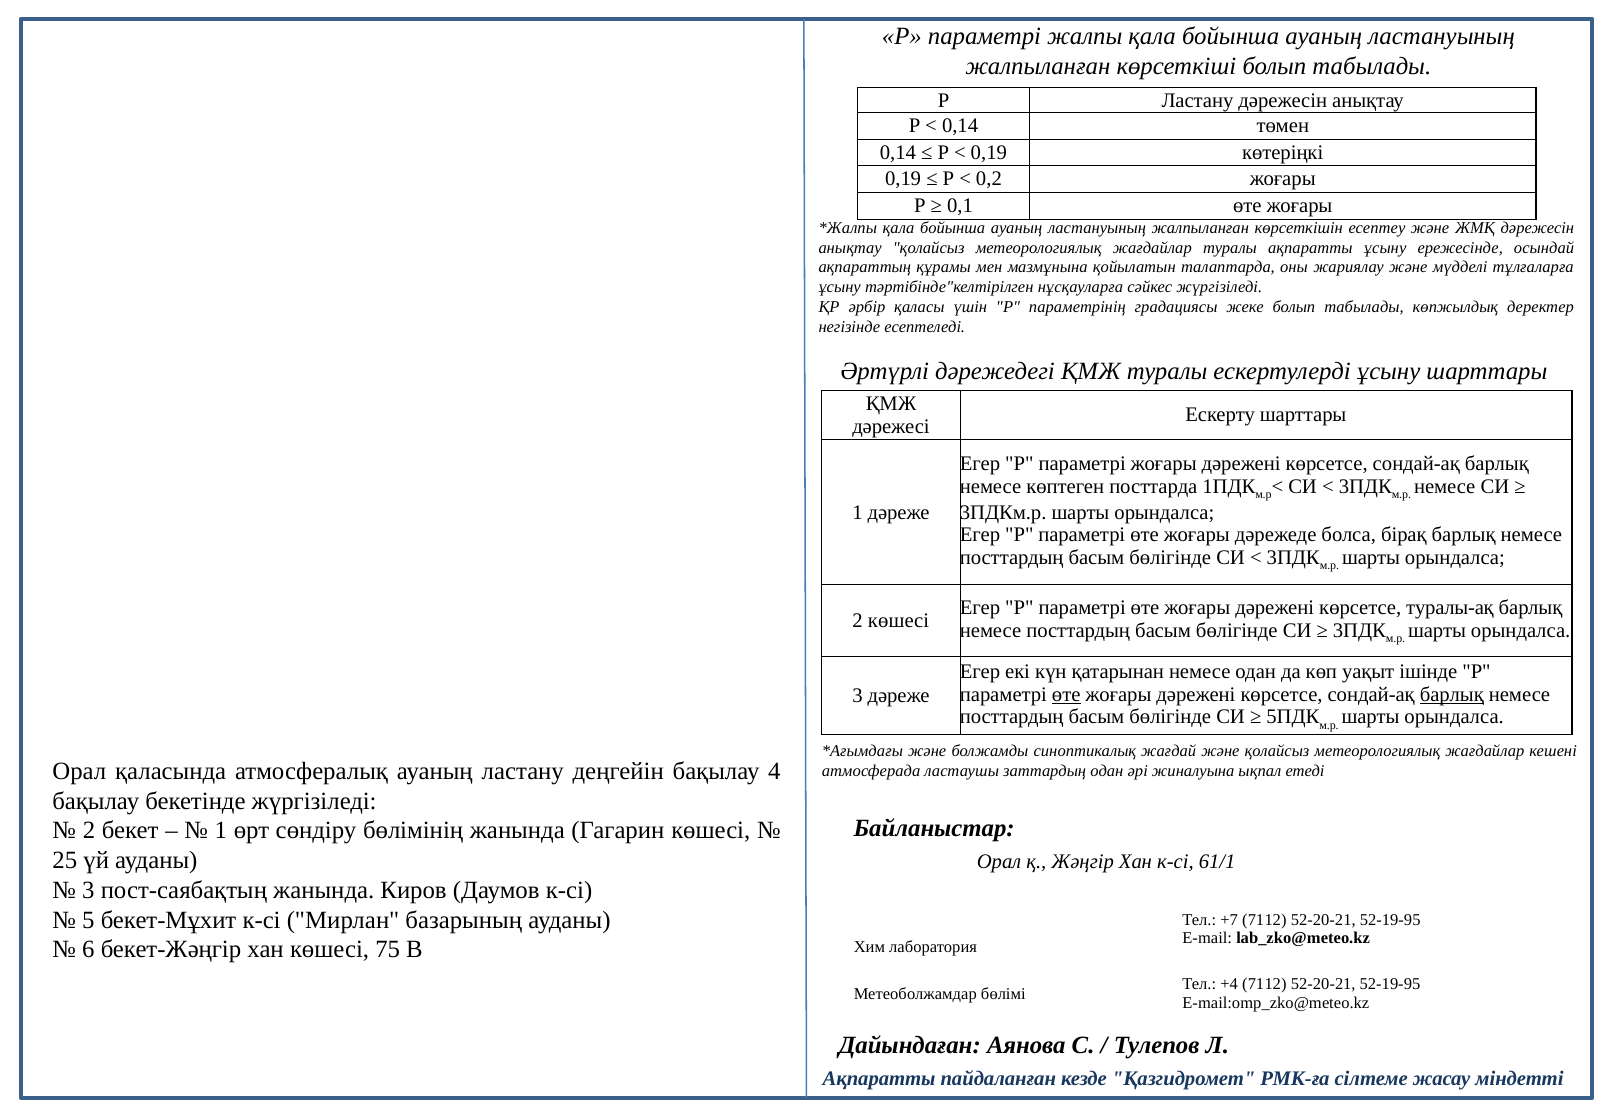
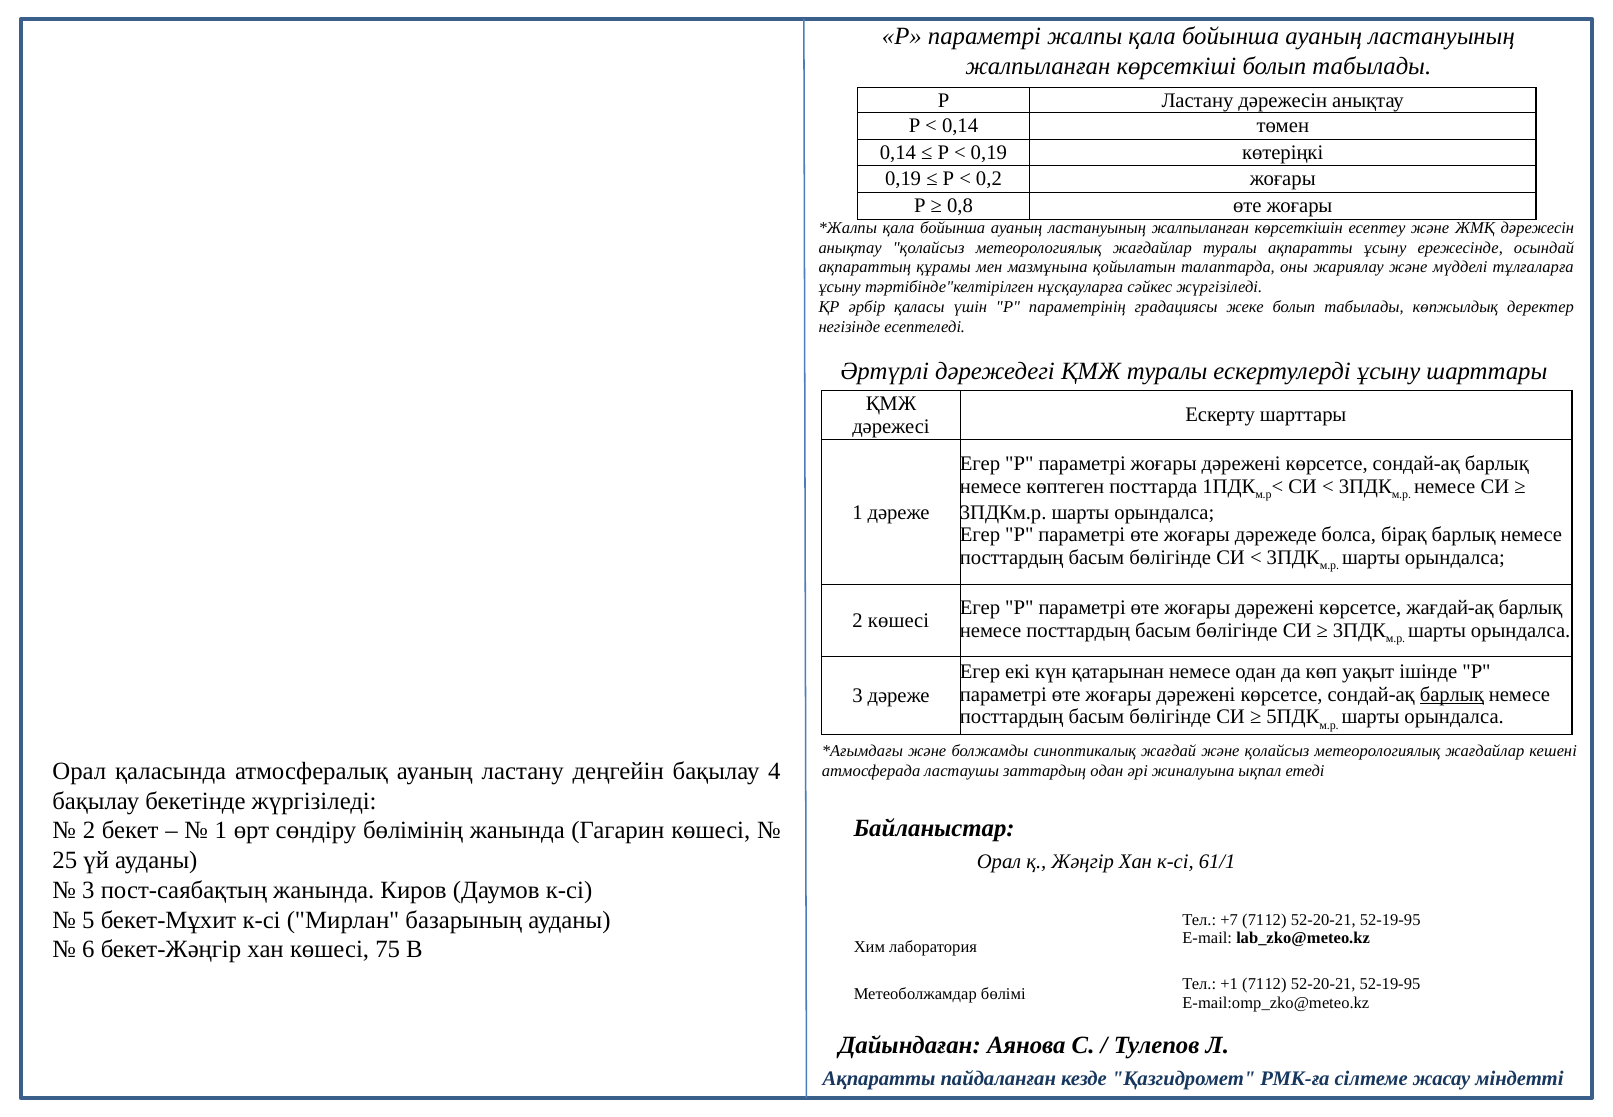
0,1: 0,1 -> 0,8
туралы-ақ: туралы-ақ -> жағдай-ақ
өте at (1066, 694) underline: present -> none
+4: +4 -> +1
